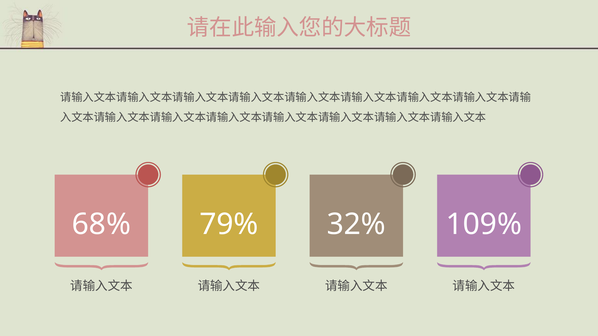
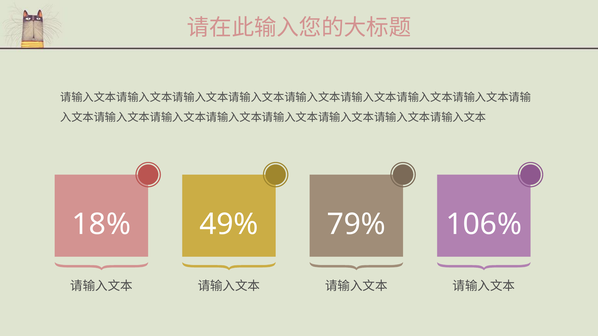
68%: 68% -> 18%
79%: 79% -> 49%
32%: 32% -> 79%
109%: 109% -> 106%
